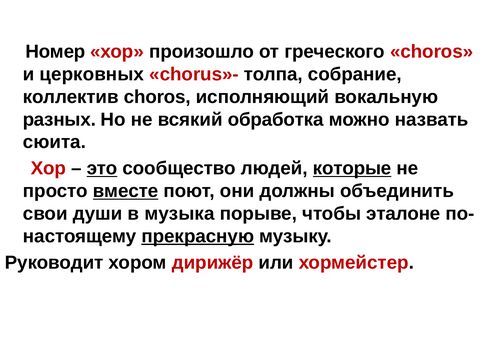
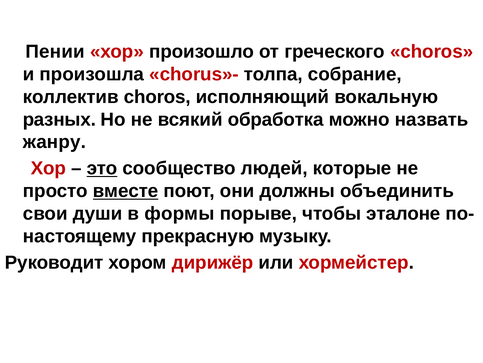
Номер: Номер -> Пении
церковных: церковных -> произошла
сюита: сюита -> жанру
которые underline: present -> none
музыка: музыка -> формы
прекрасную underline: present -> none
